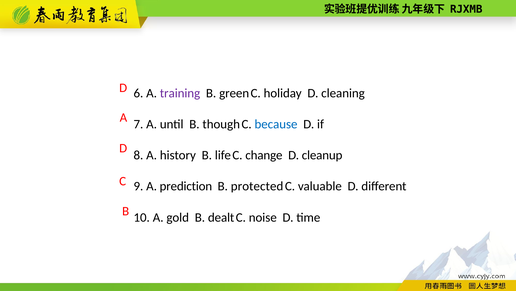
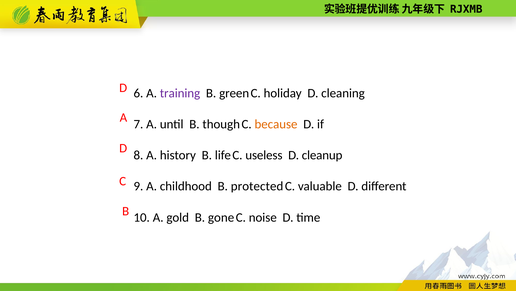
because colour: blue -> orange
change: change -> useless
prediction: prediction -> childhood
dealt: dealt -> gone
